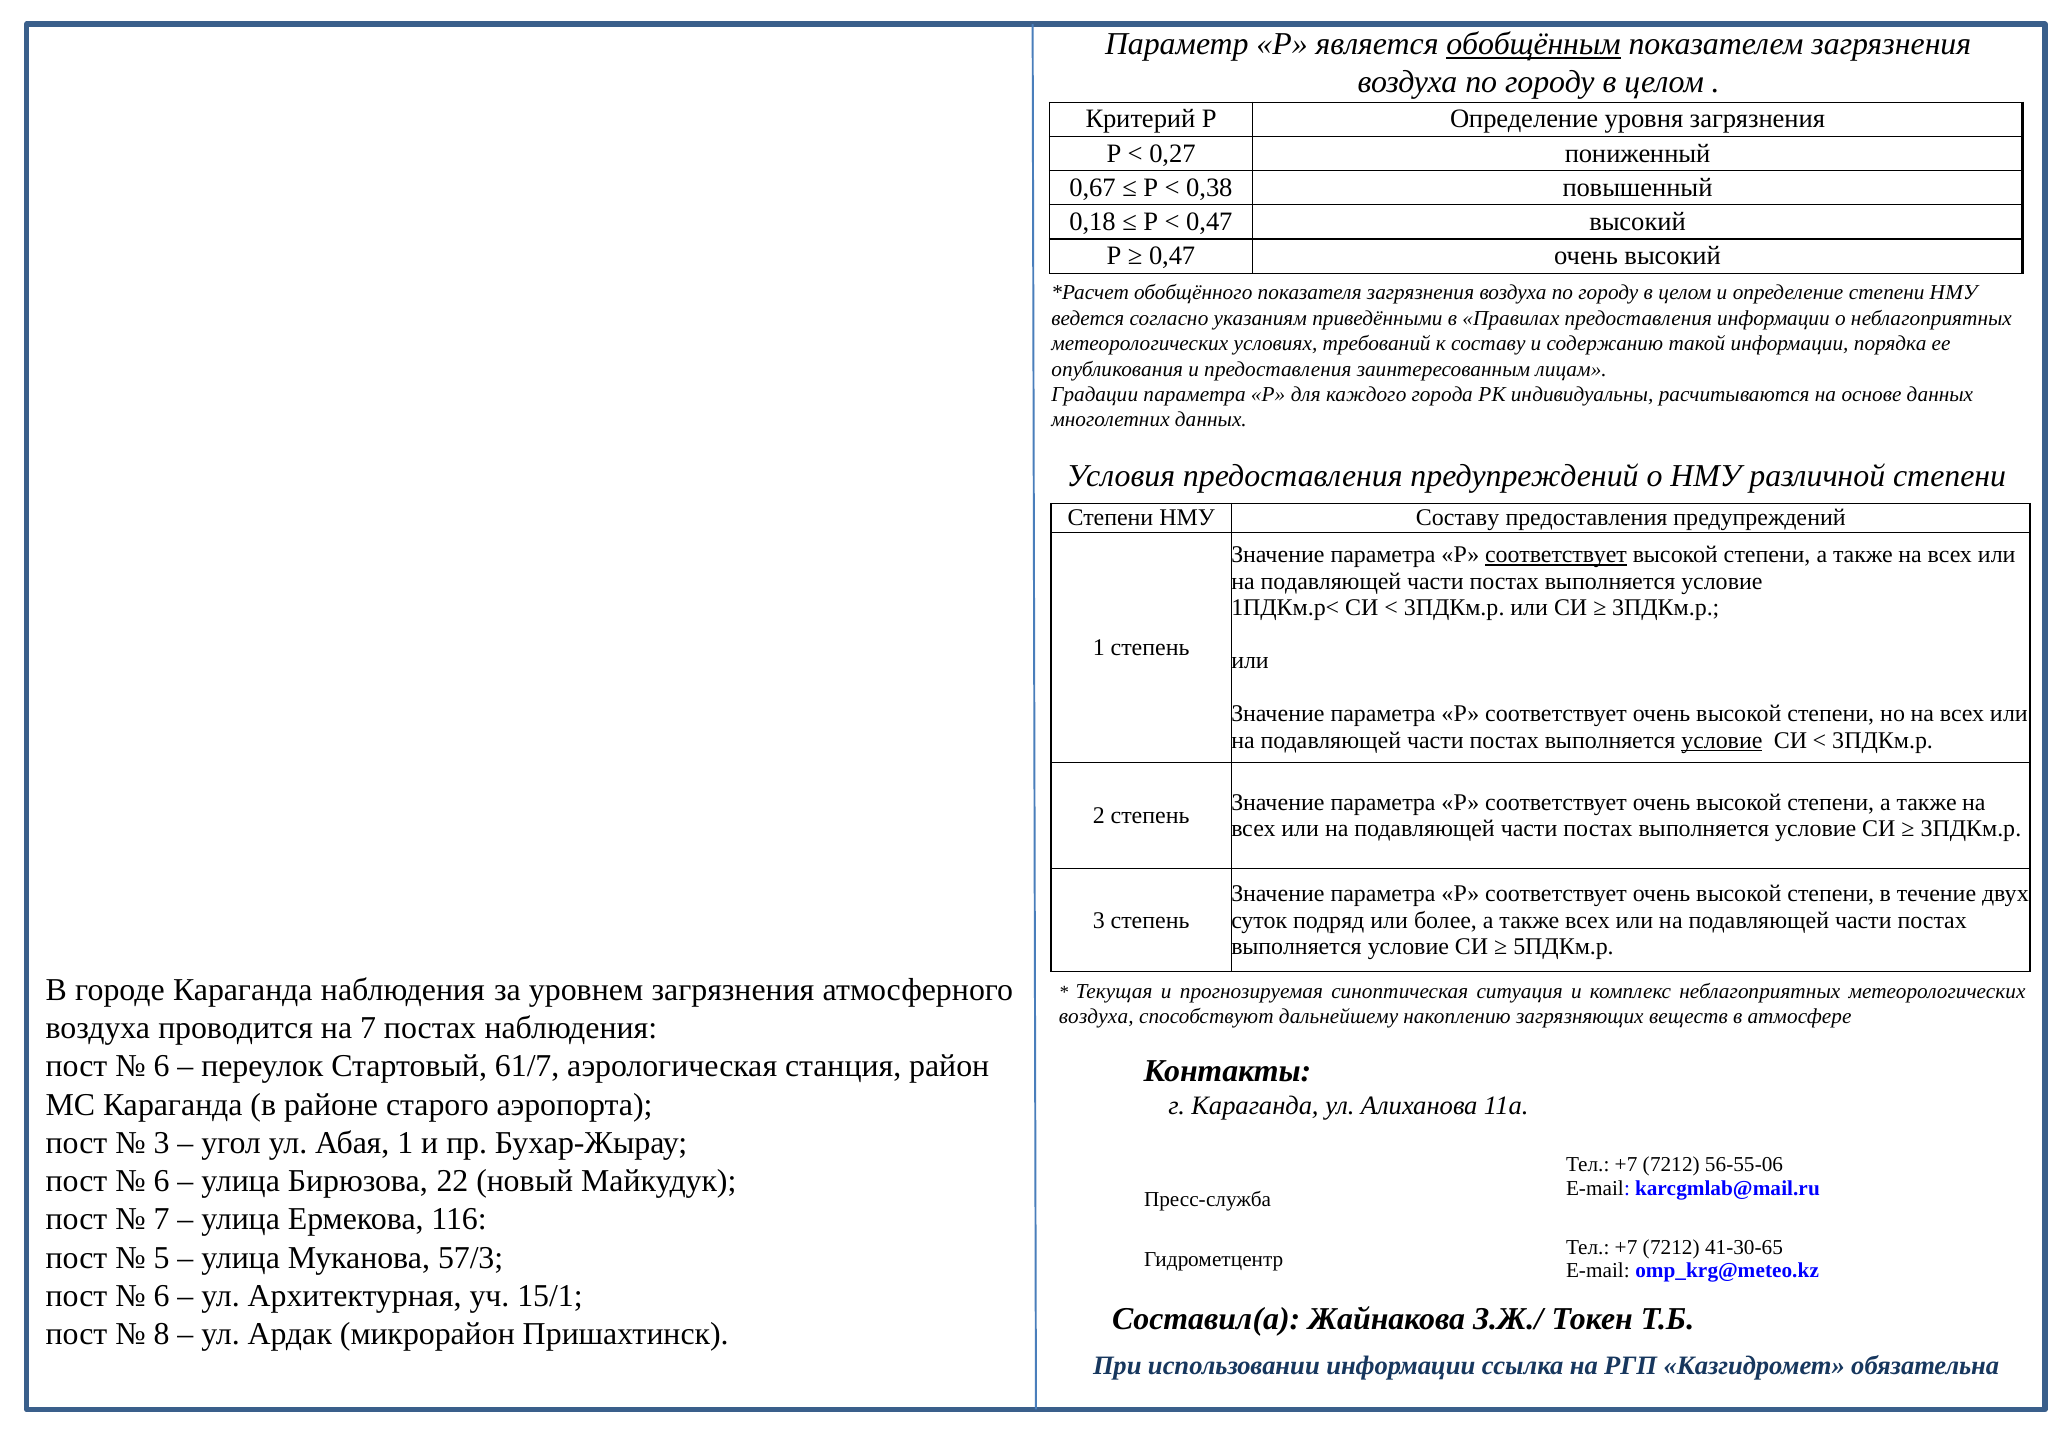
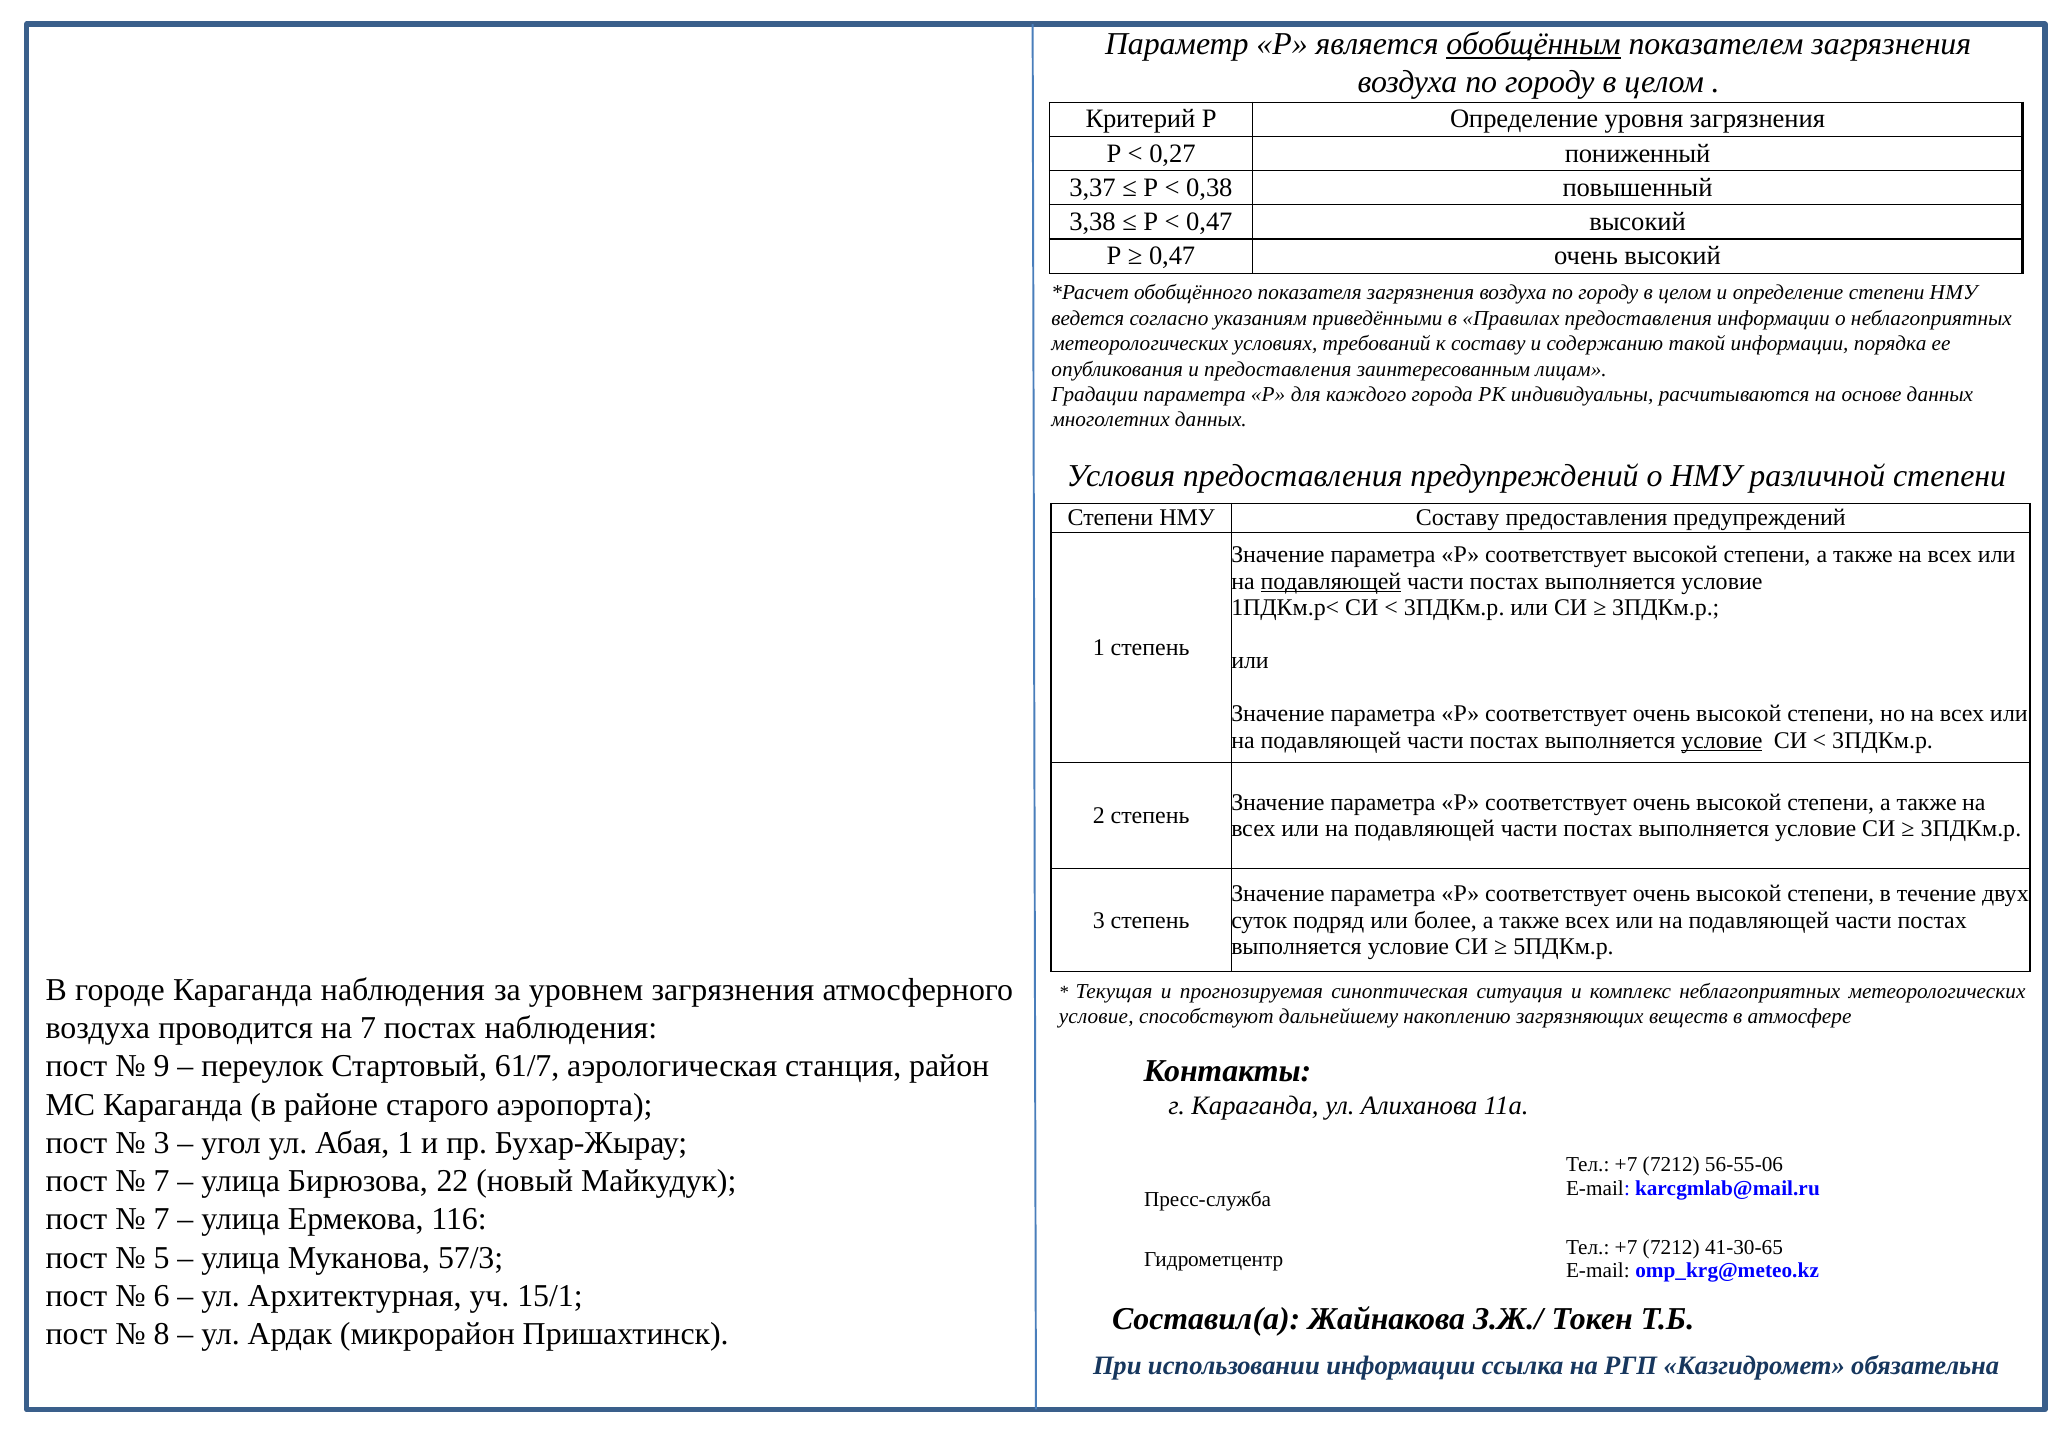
0,67: 0,67 -> 3,37
0,18: 0,18 -> 3,38
соответствует at (1556, 555) underline: present -> none
подавляющей at (1331, 581) underline: none -> present
воздуха at (1096, 1017): воздуха -> условие
6 at (162, 1067): 6 -> 9
6 at (162, 1181): 6 -> 7
